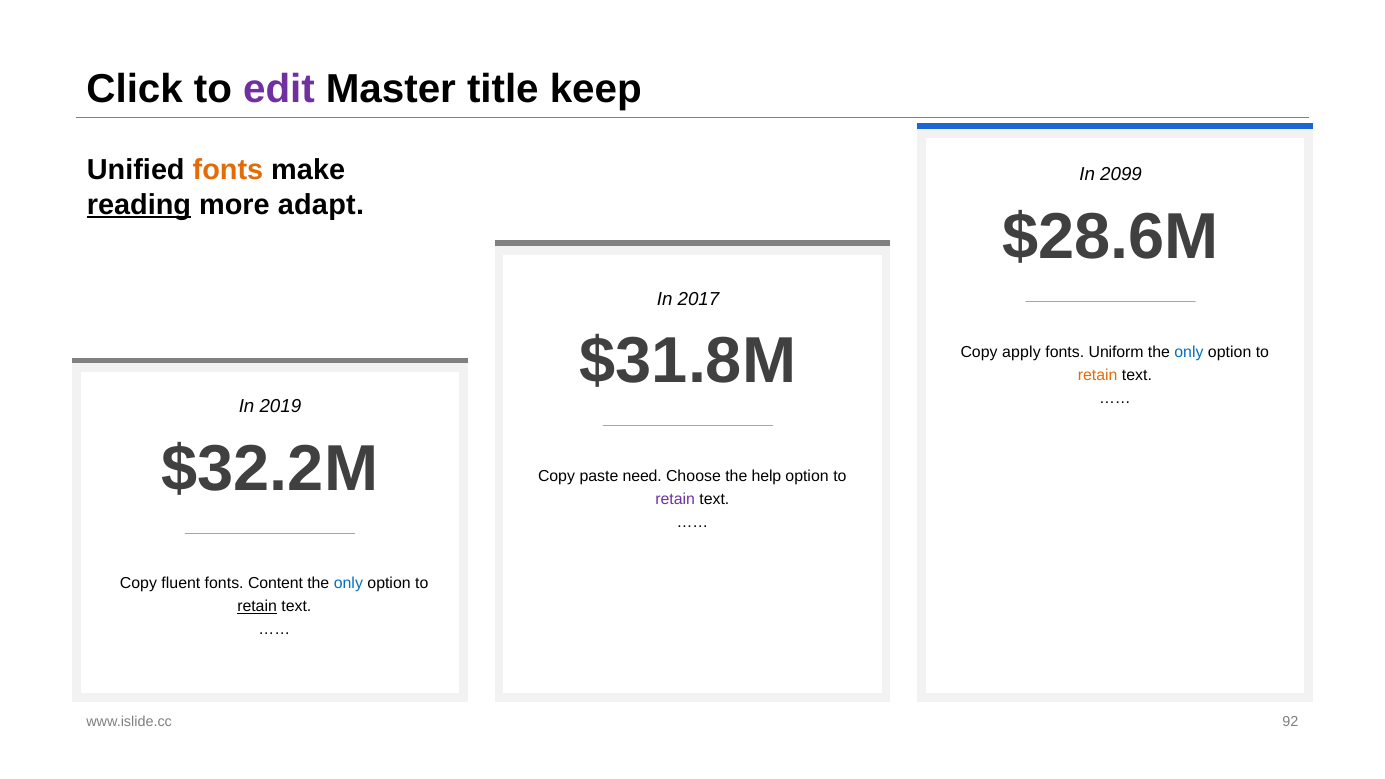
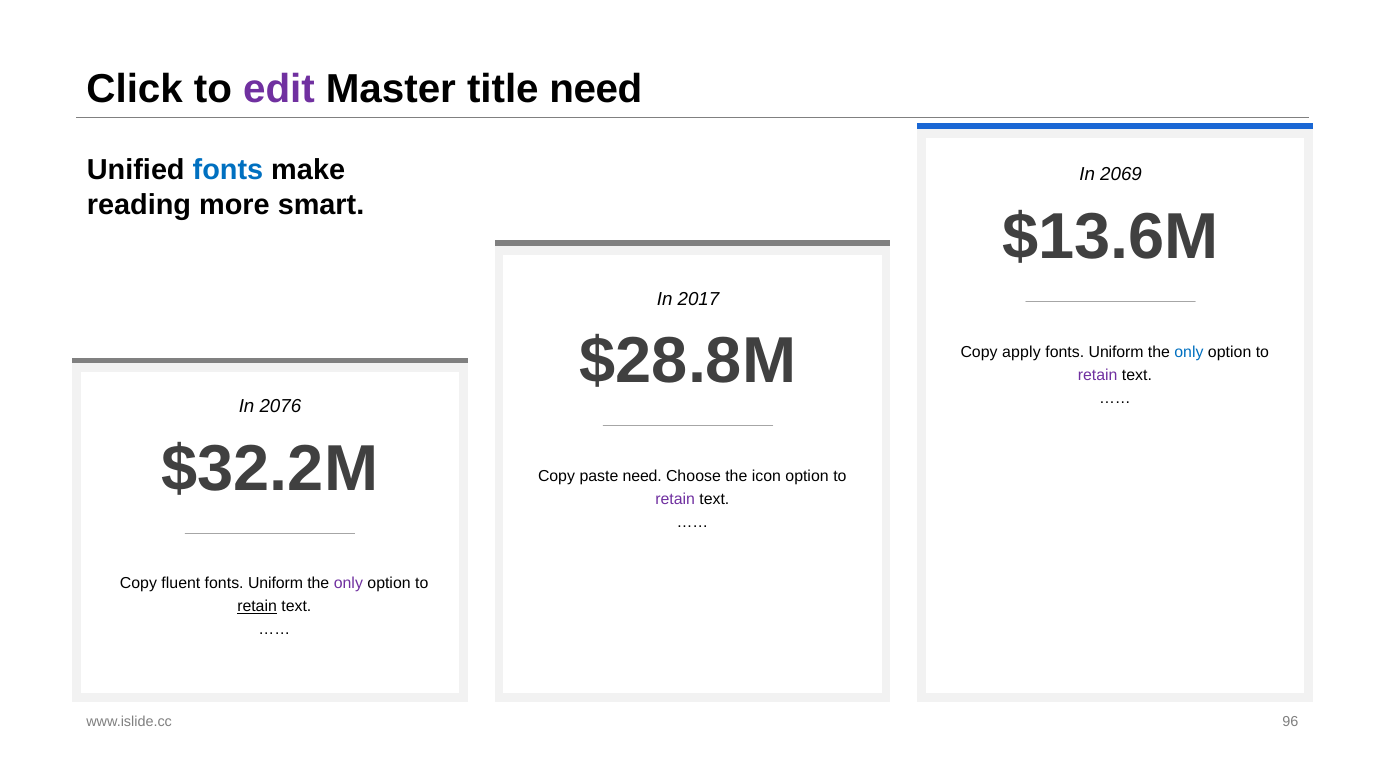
title keep: keep -> need
fonts at (228, 170) colour: orange -> blue
2099: 2099 -> 2069
reading underline: present -> none
adapt: adapt -> smart
$28.6M: $28.6M -> $13.6M
$31.8M: $31.8M -> $28.8M
retain at (1098, 375) colour: orange -> purple
2019: 2019 -> 2076
help: help -> icon
Content at (276, 584): Content -> Uniform
only at (348, 584) colour: blue -> purple
92: 92 -> 96
